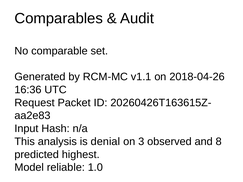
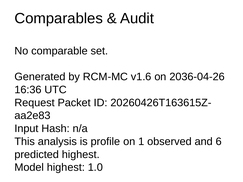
v1.1: v1.1 -> v1.6
2018-04-26: 2018-04-26 -> 2036-04-26
denial: denial -> profile
3: 3 -> 1
8: 8 -> 6
Model reliable: reliable -> highest
